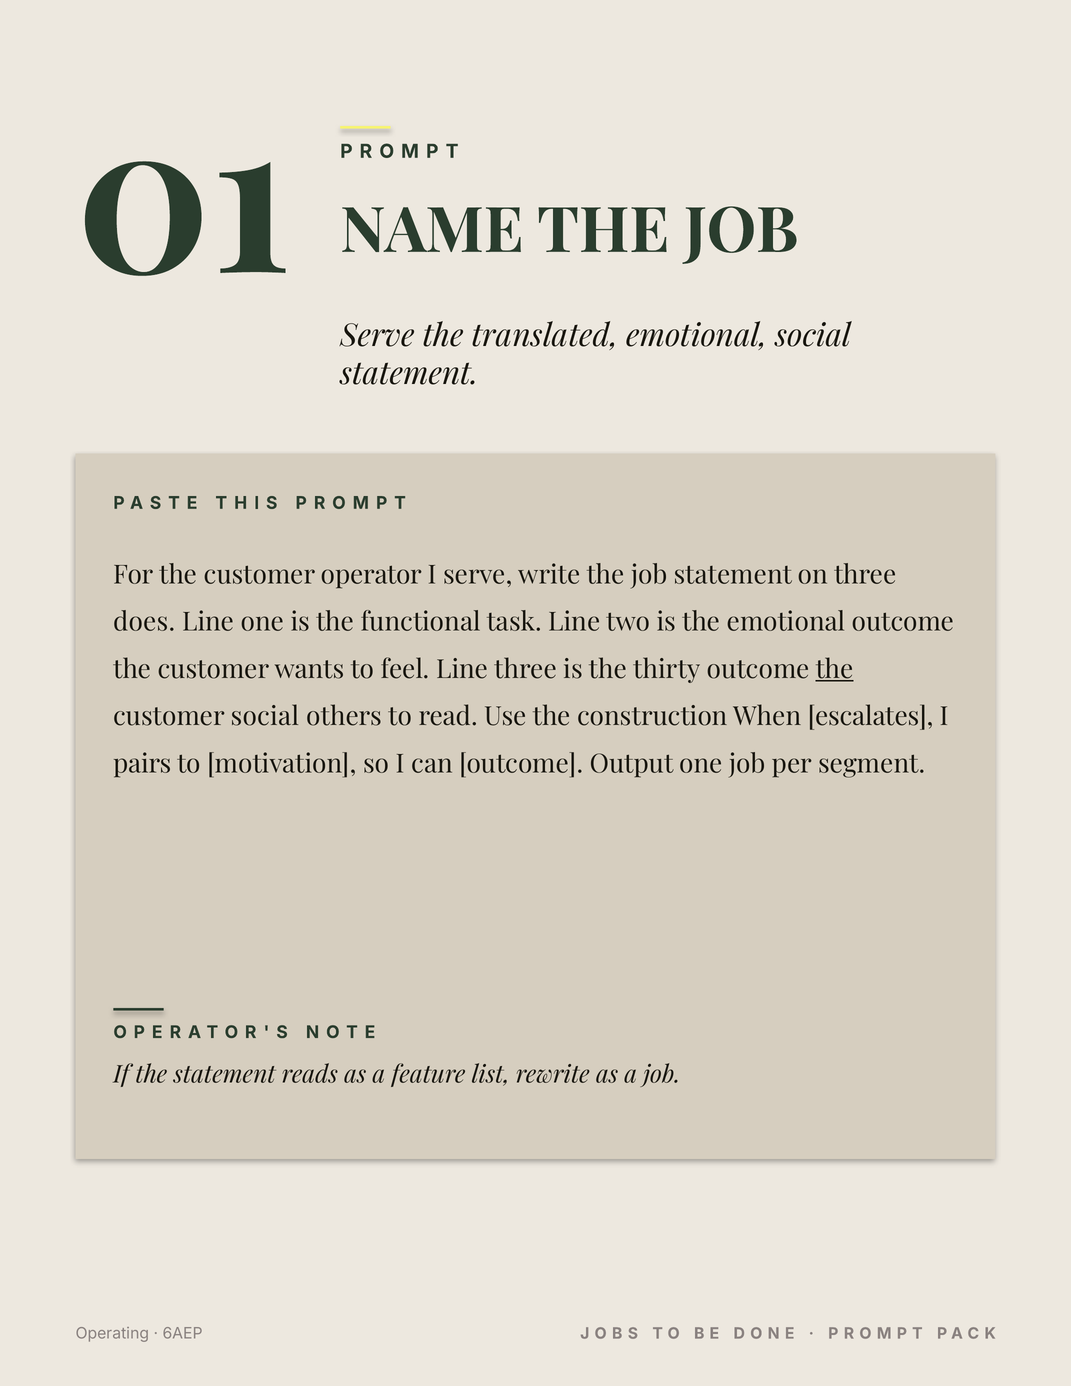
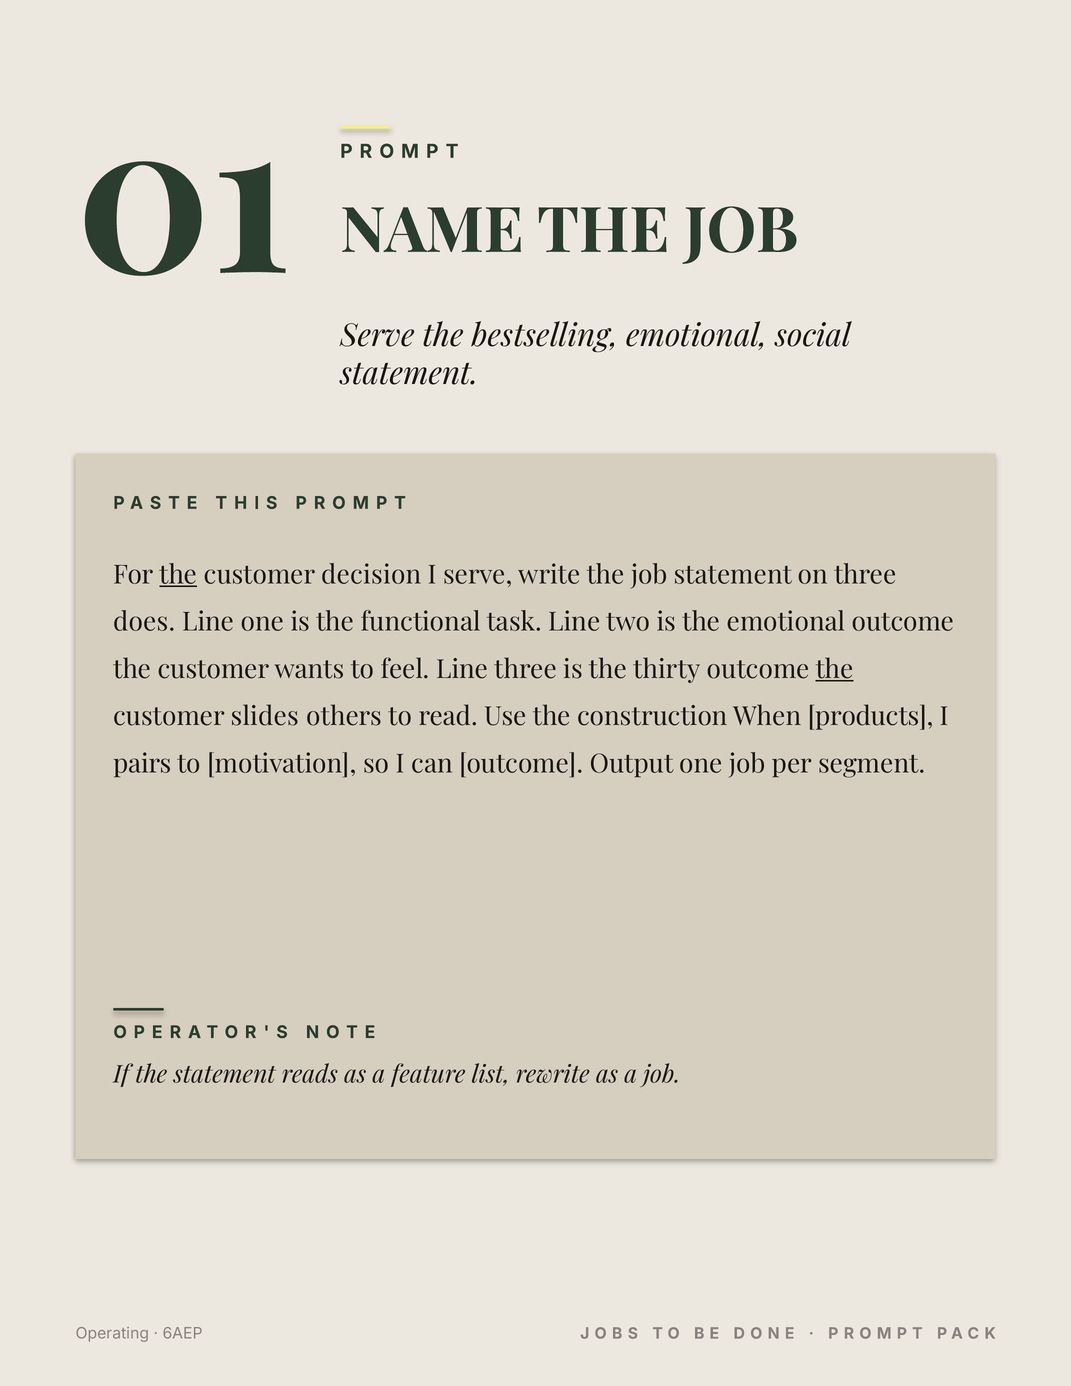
translated: translated -> bestselling
the at (178, 575) underline: none -> present
operator: operator -> decision
customer social: social -> slides
escalates: escalates -> products
